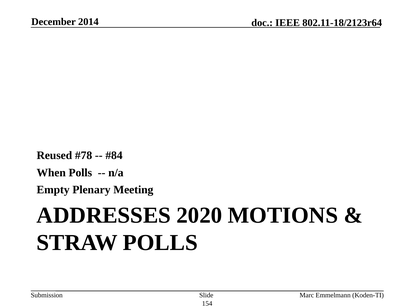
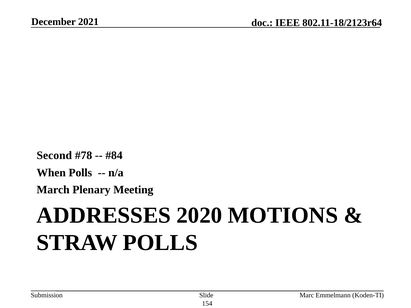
2014: 2014 -> 2021
Reused: Reused -> Second
Empty: Empty -> March
